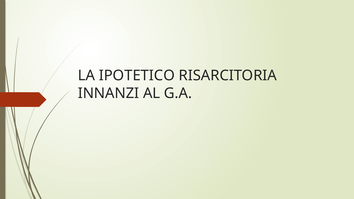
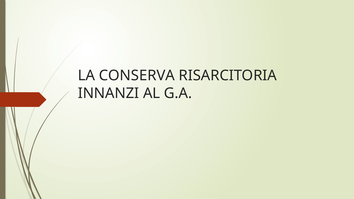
IPOTETICO: IPOTETICO -> CONSERVA
